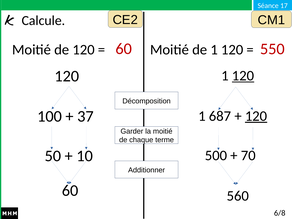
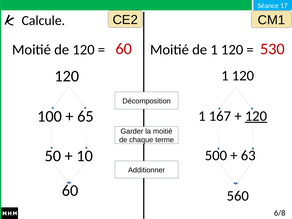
550: 550 -> 530
120 at (243, 76) underline: present -> none
37: 37 -> 65
687: 687 -> 167
70: 70 -> 63
